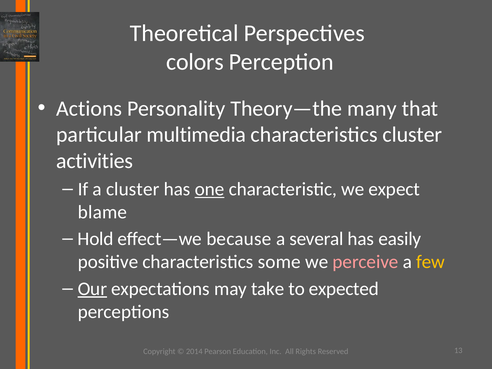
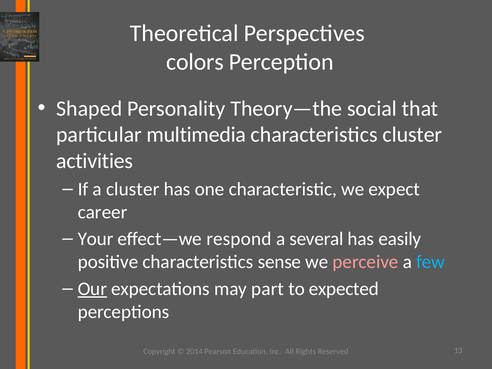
Actions: Actions -> Shaped
many: many -> social
one underline: present -> none
blame: blame -> career
Hold: Hold -> Your
because: because -> respond
some: some -> sense
few colour: yellow -> light blue
take: take -> part
